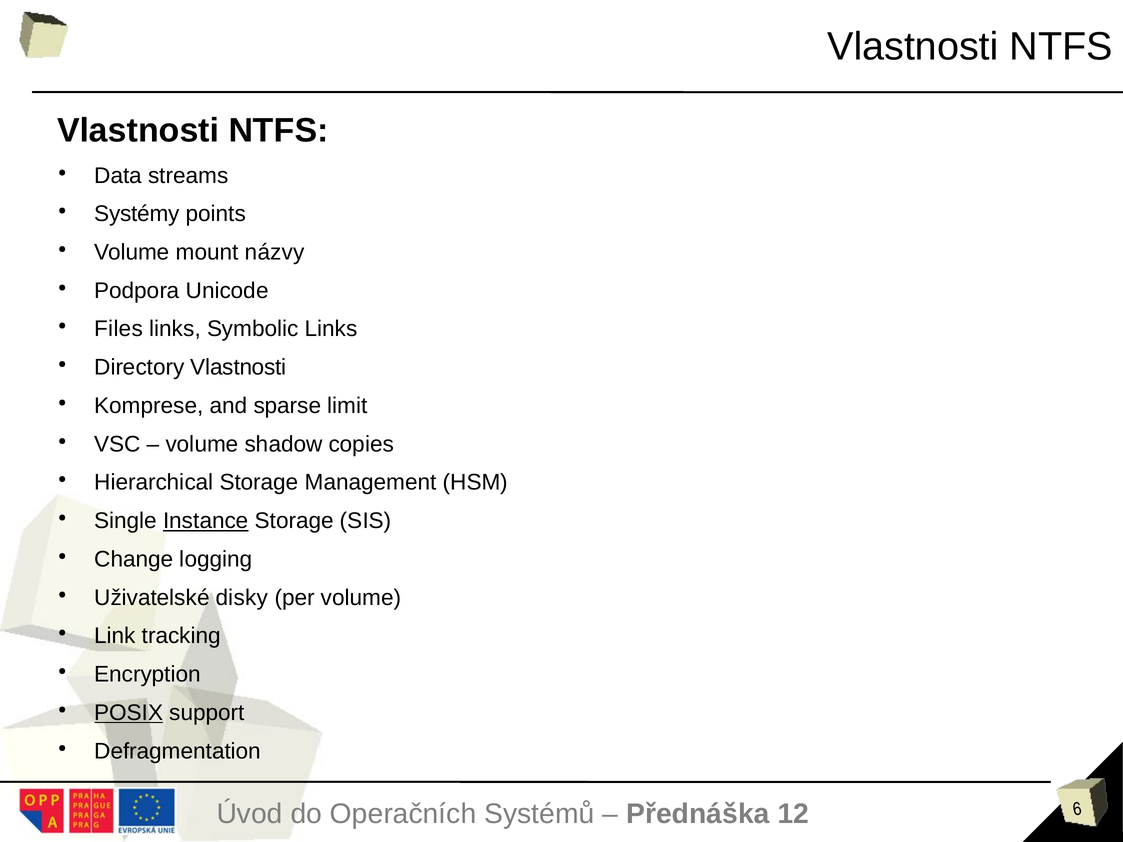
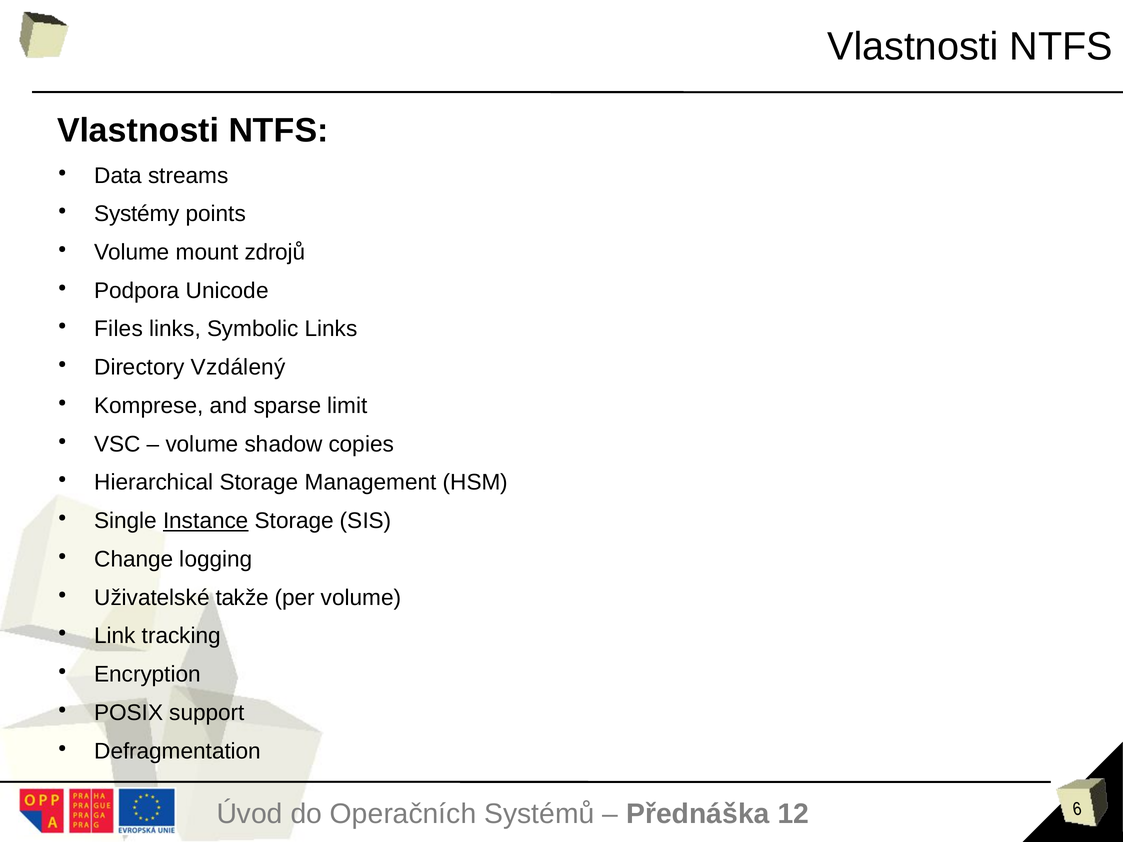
názvy: názvy -> zdrojů
Directory Vlastnosti: Vlastnosti -> Vzdálený
disky: disky -> takže
POSIX underline: present -> none
